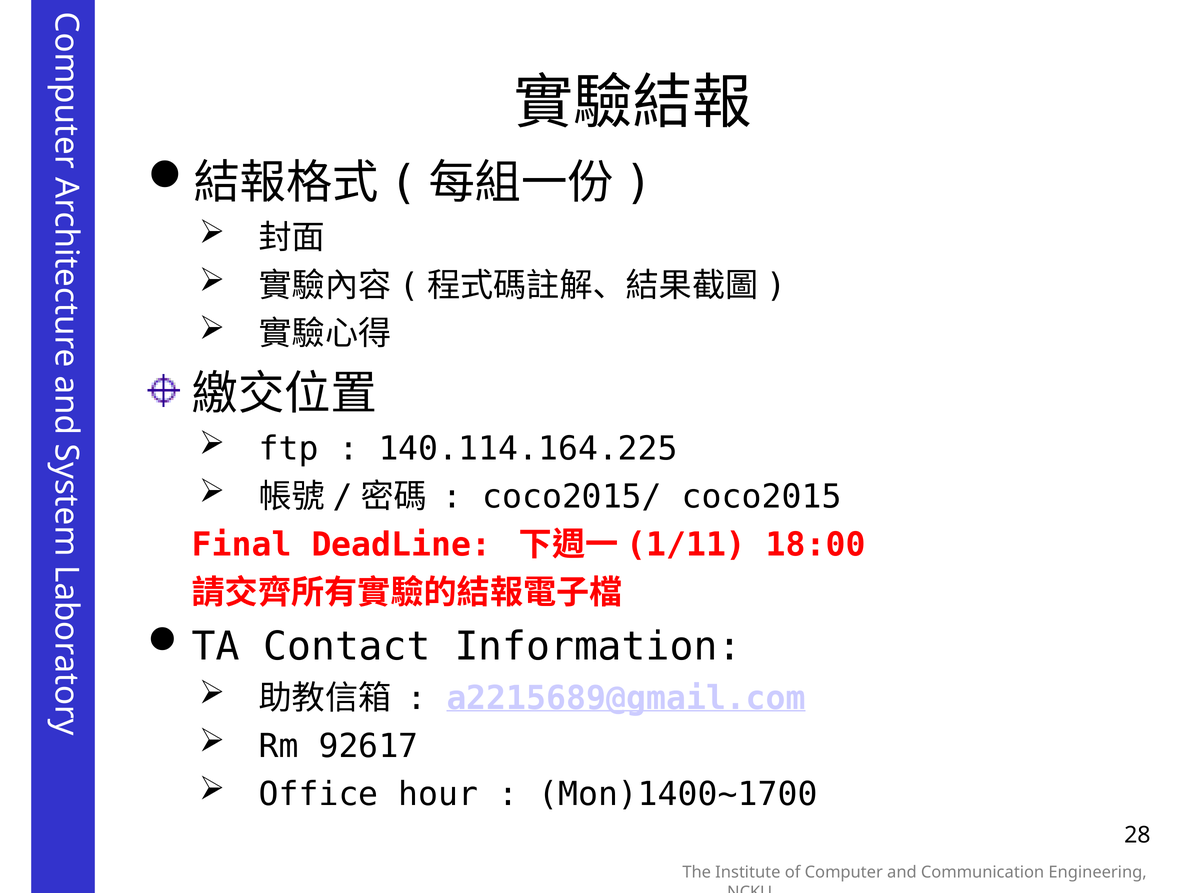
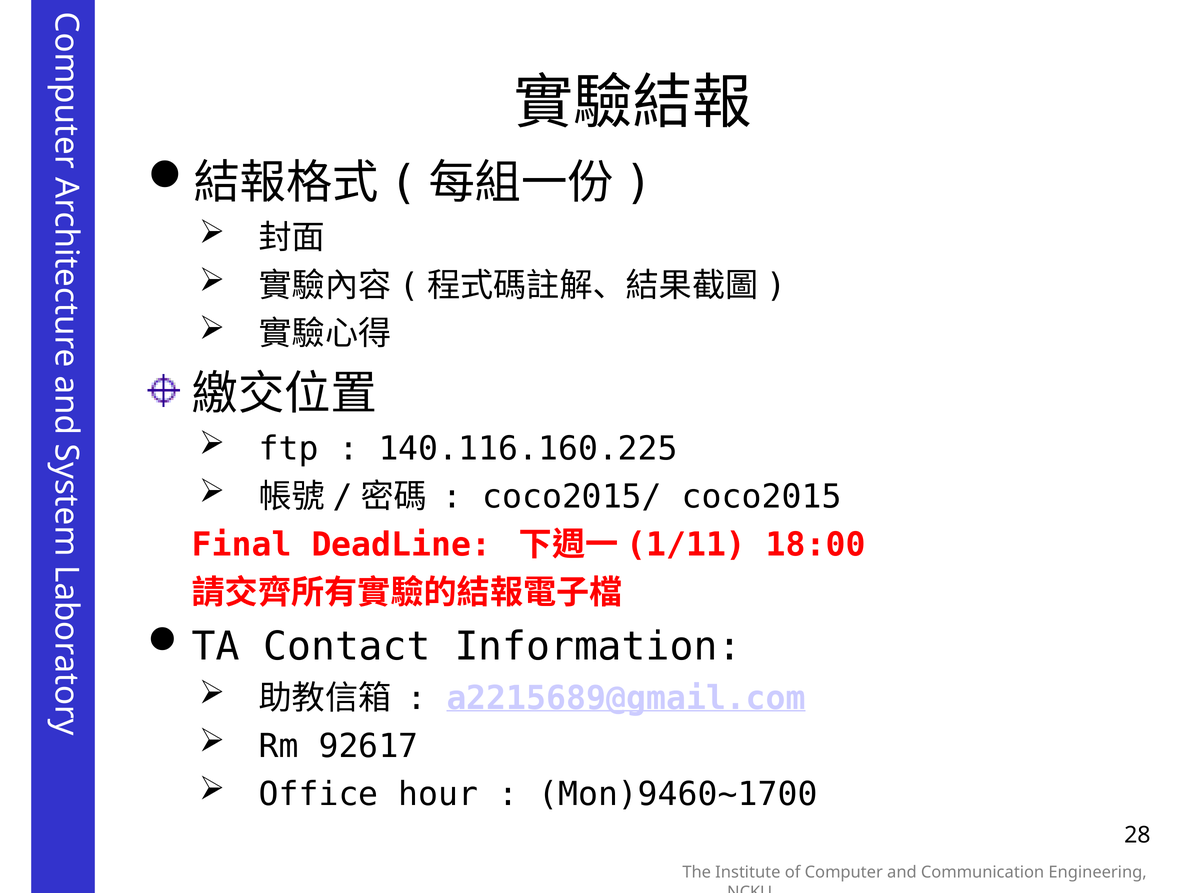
140.114.164.225: 140.114.164.225 -> 140.116.160.225
Mon)1400~1700: Mon)1400~1700 -> Mon)9460~1700
